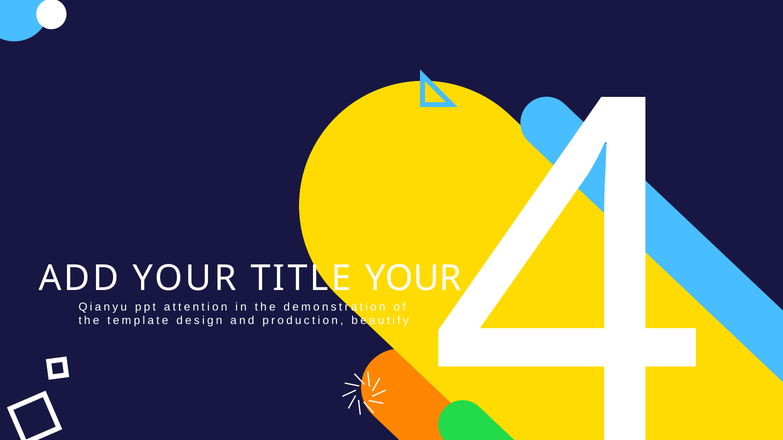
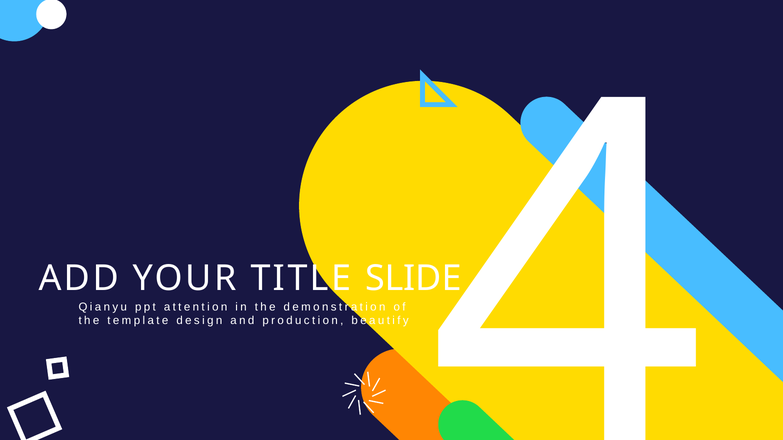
TITLE YOUR: YOUR -> SLIDE
